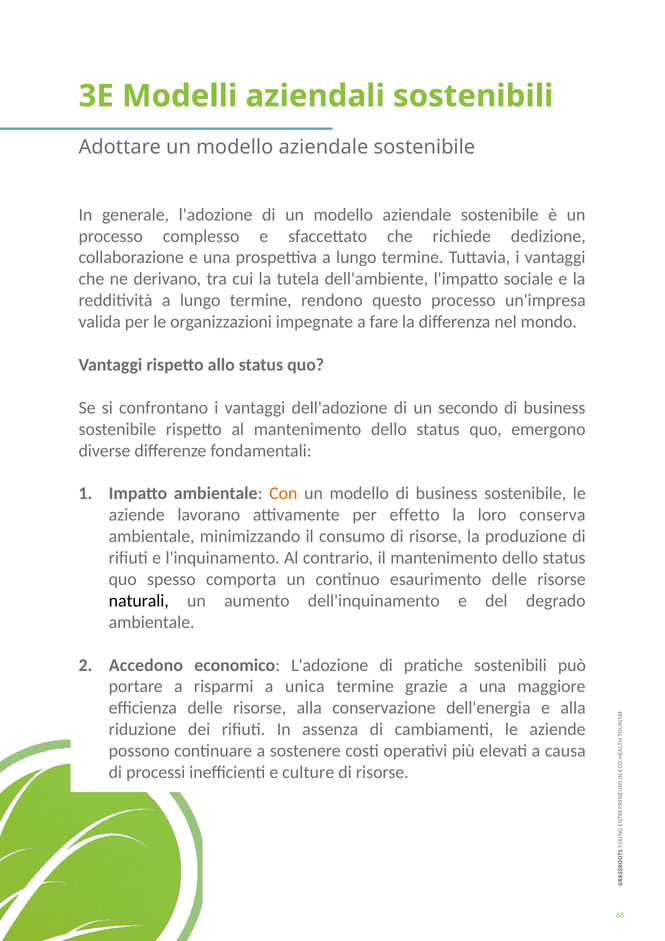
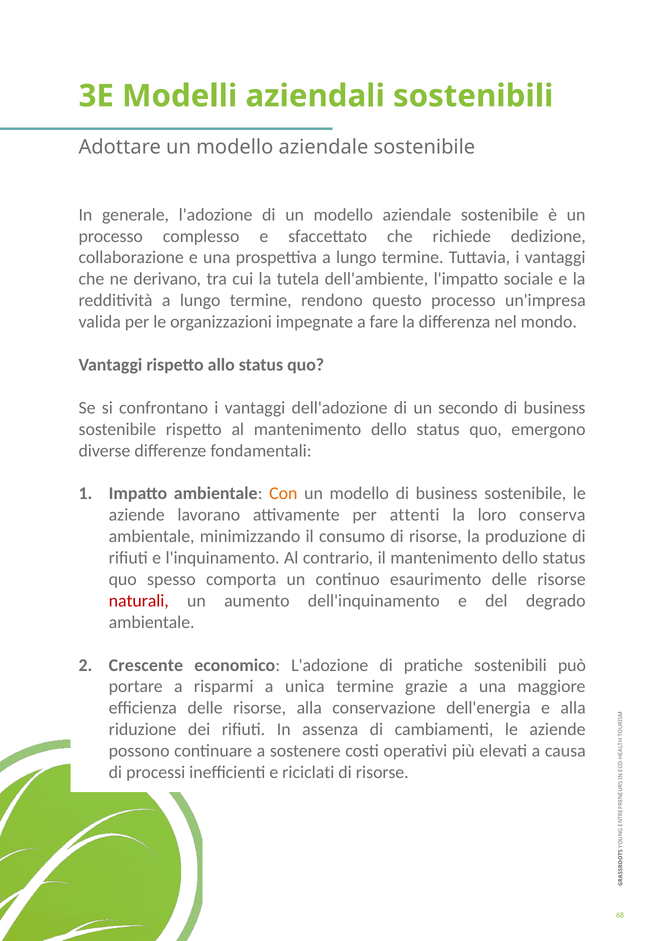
effetto: effetto -> attenti
naturali colour: black -> red
Accedono: Accedono -> Crescente
culture: culture -> riciclati
